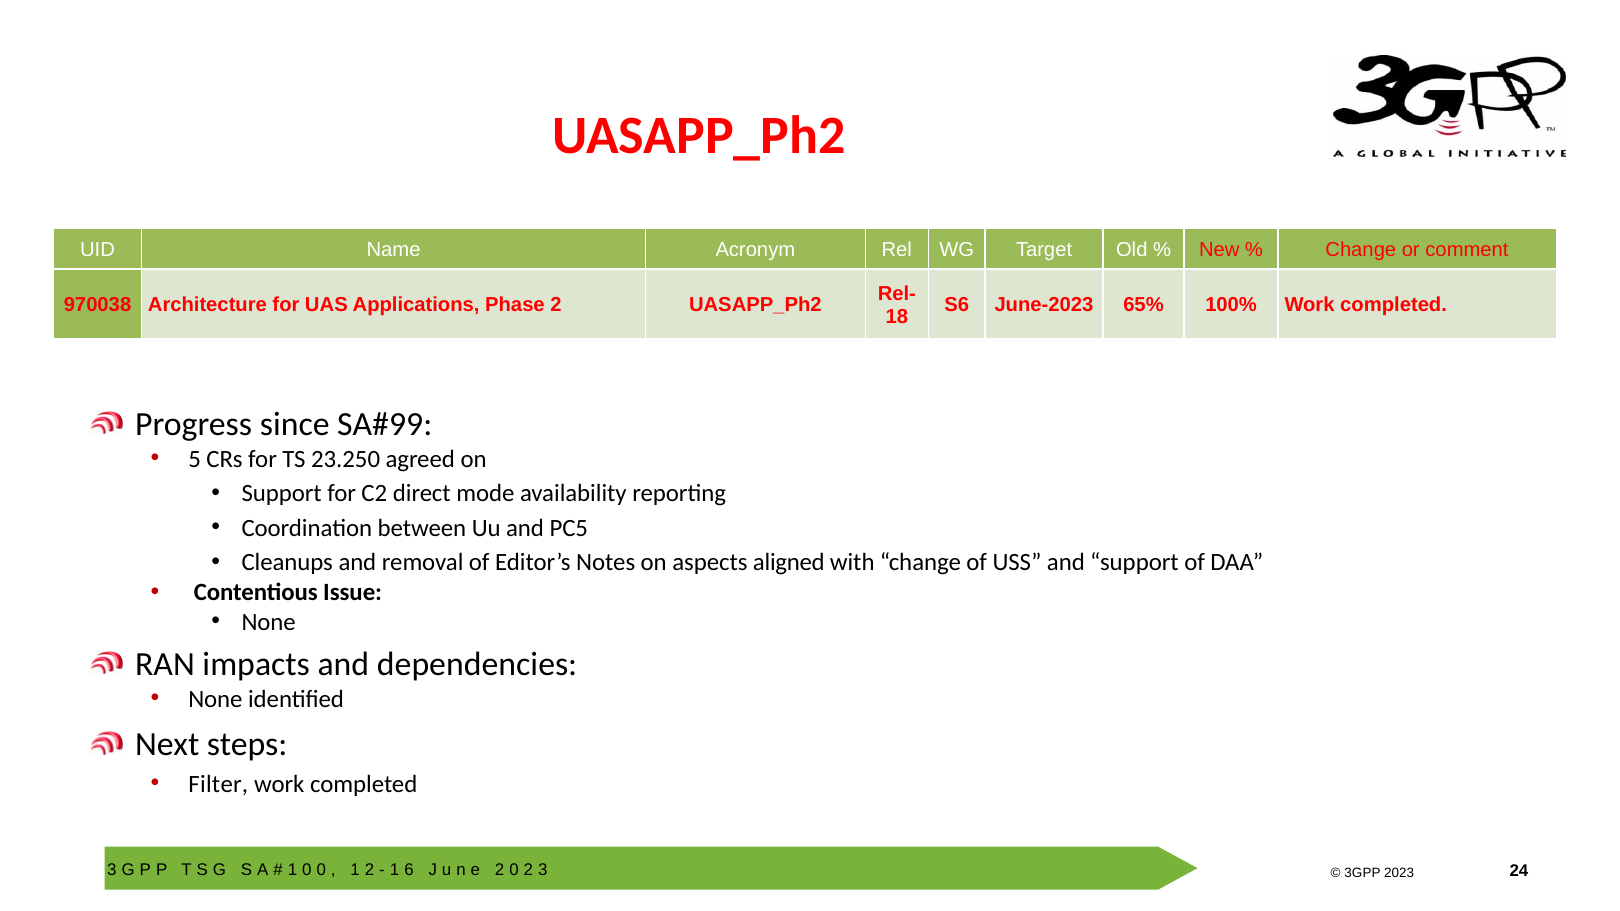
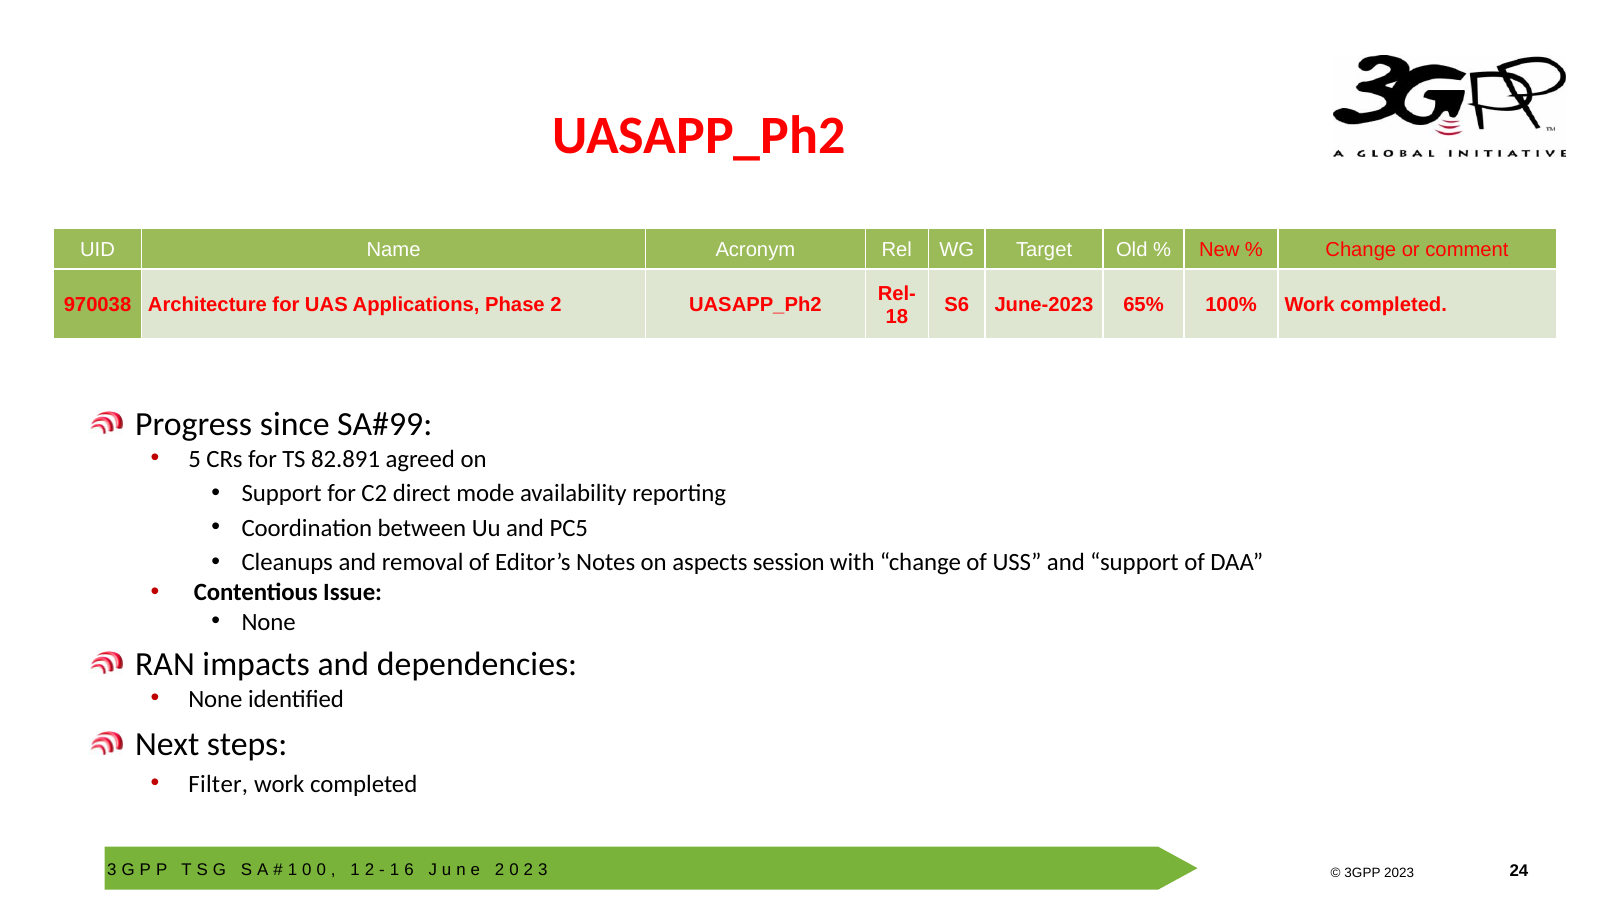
23.250: 23.250 -> 82.891
aligned: aligned -> session
